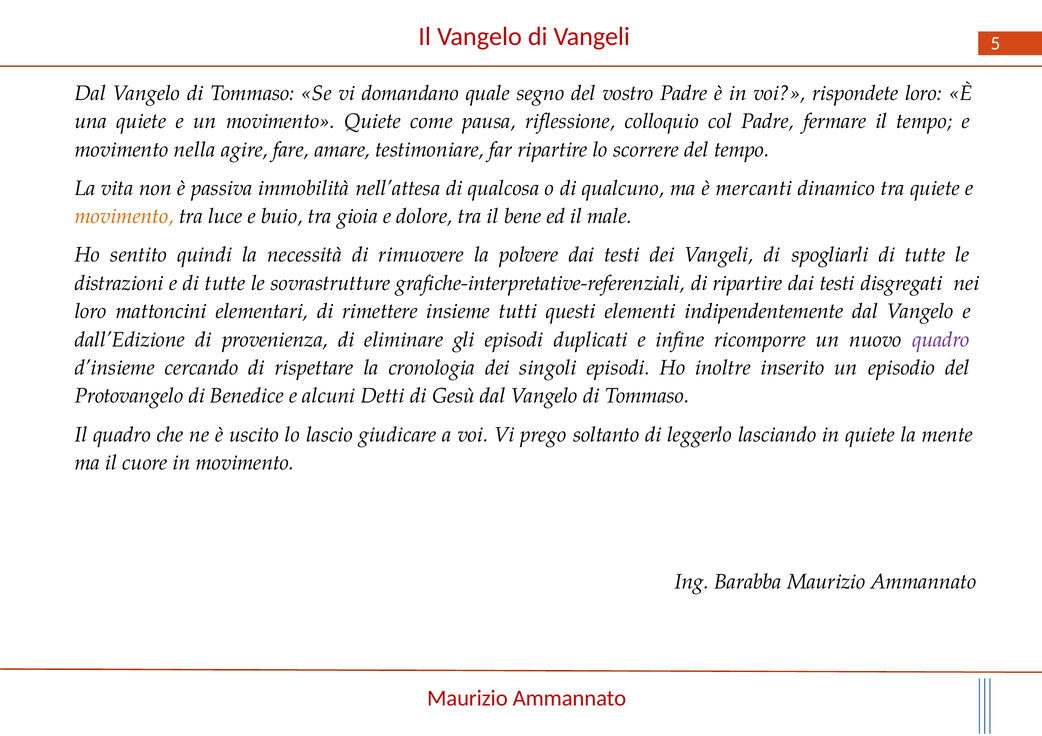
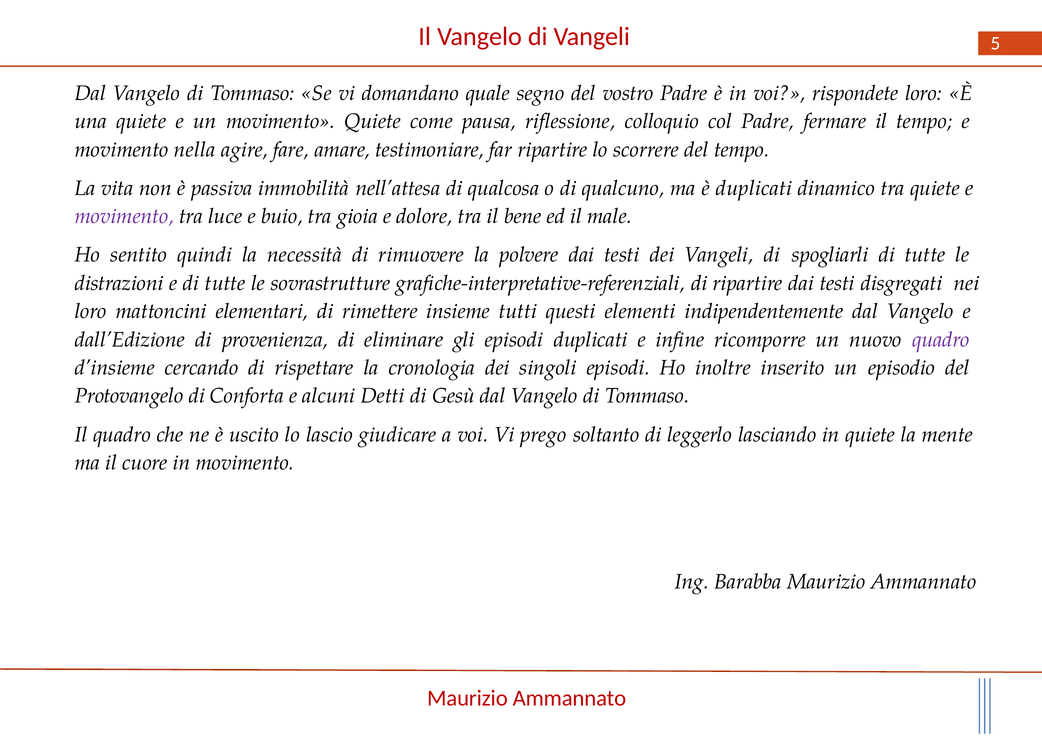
è mercanti: mercanti -> duplicati
movimento at (124, 216) colour: orange -> purple
Benedice: Benedice -> Conforta
